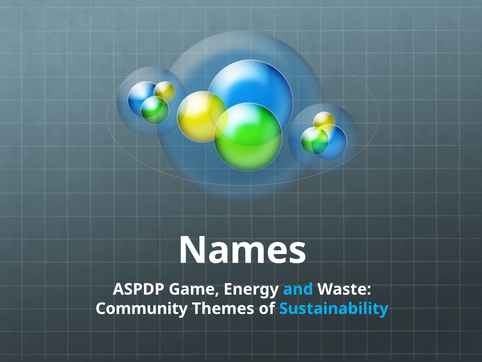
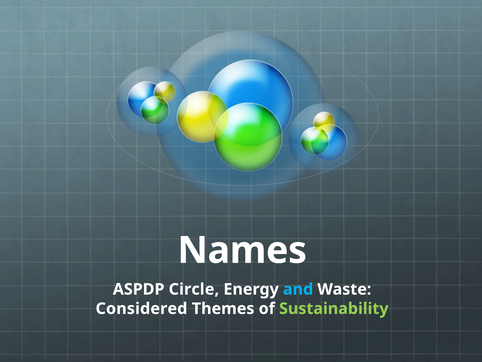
Game: Game -> Circle
Community: Community -> Considered
Sustainability colour: light blue -> light green
